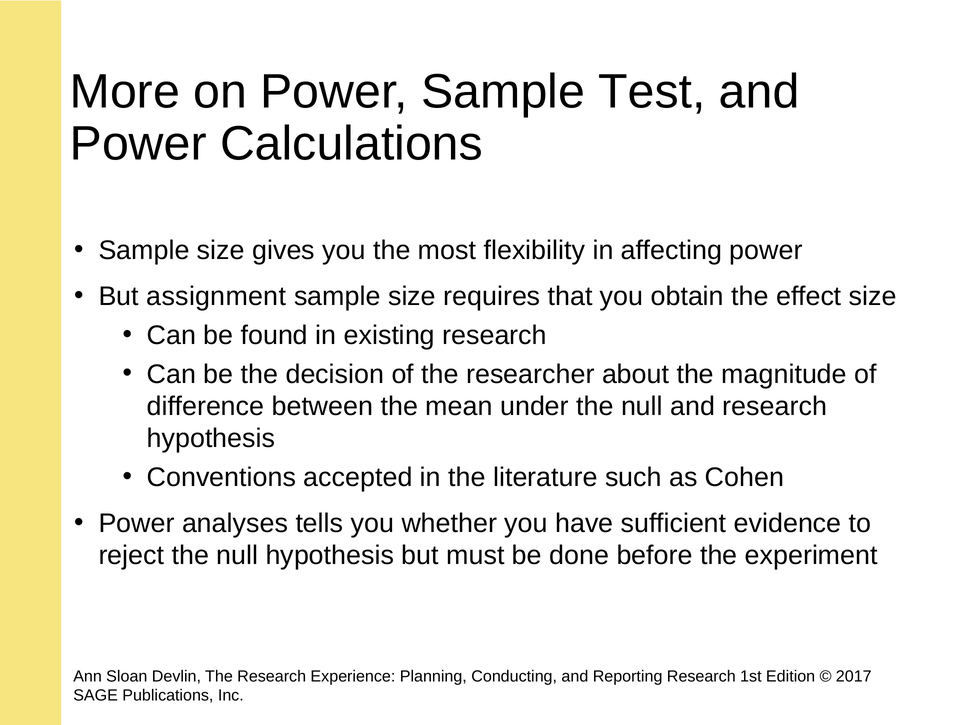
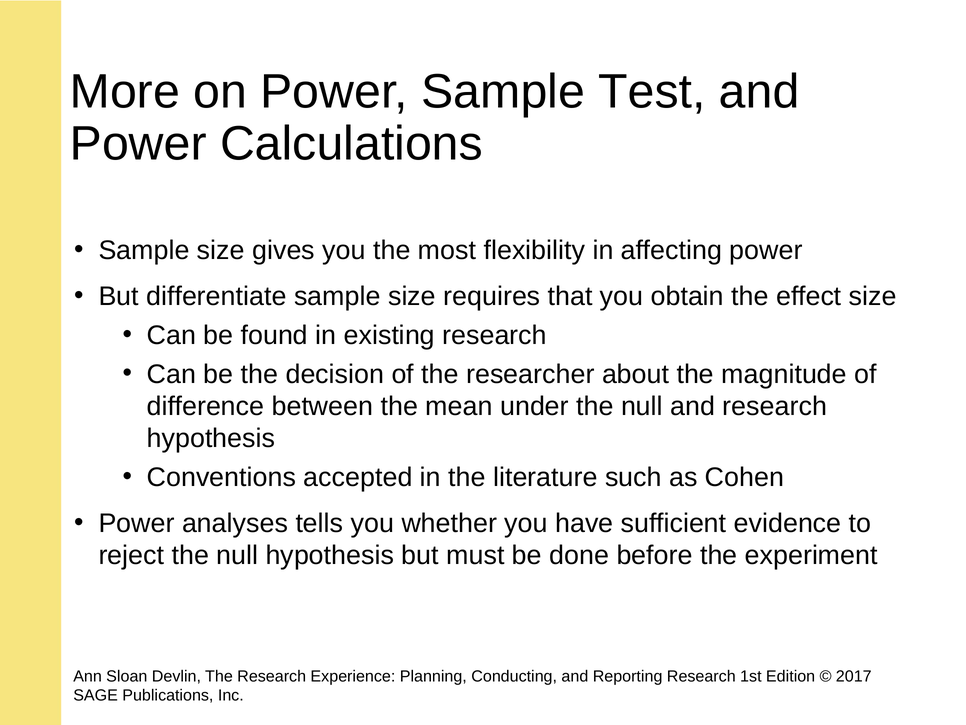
assignment: assignment -> differentiate
